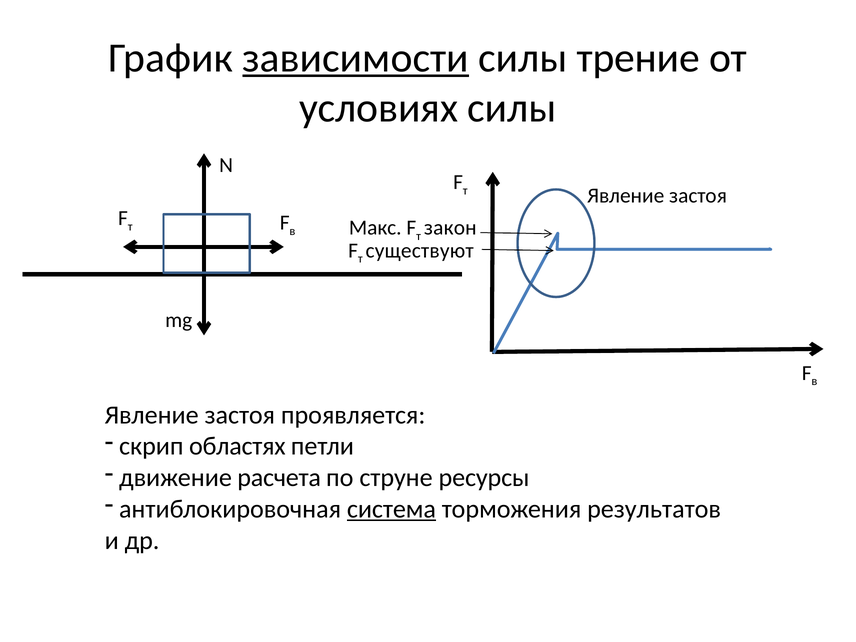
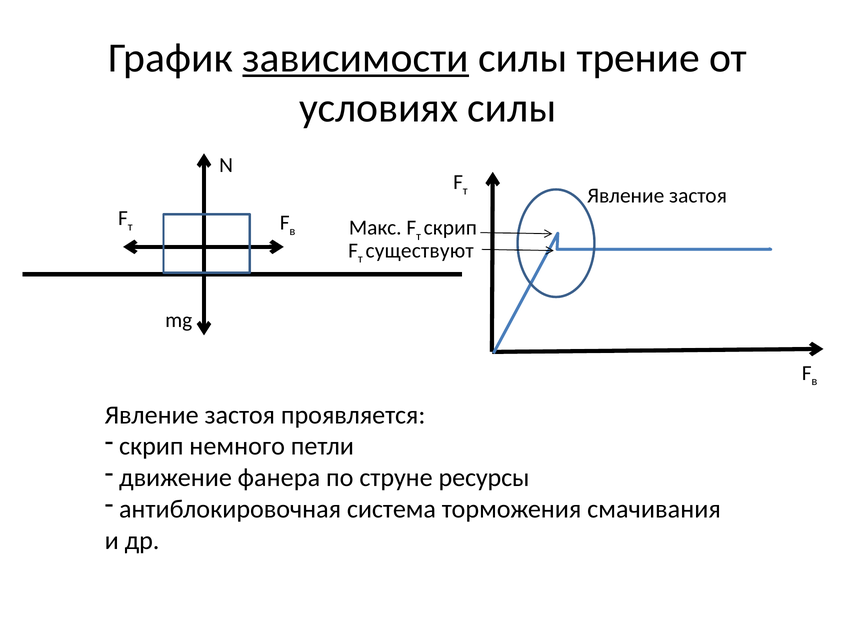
закон at (450, 228): закон -> скрип
областях: областях -> немного
расчета: расчета -> фанера
система underline: present -> none
результатов: результатов -> смачивания
